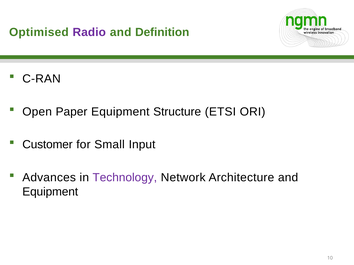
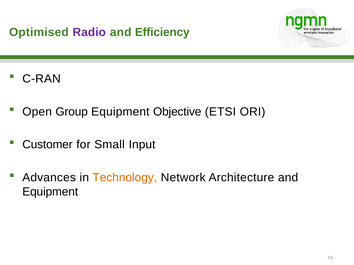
Definition: Definition -> Efficiency
Paper: Paper -> Group
Structure: Structure -> Objective
Technology colour: purple -> orange
